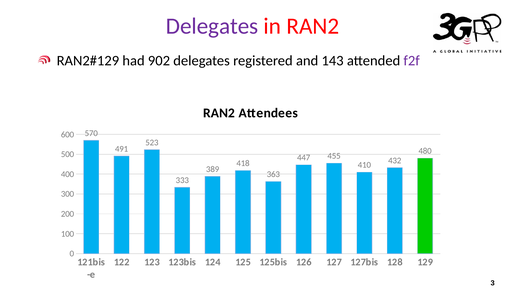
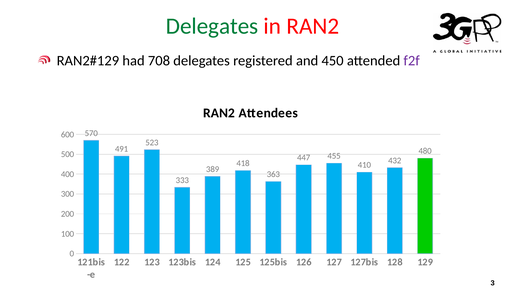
Delegates at (212, 26) colour: purple -> green
902: 902 -> 708
143: 143 -> 450
